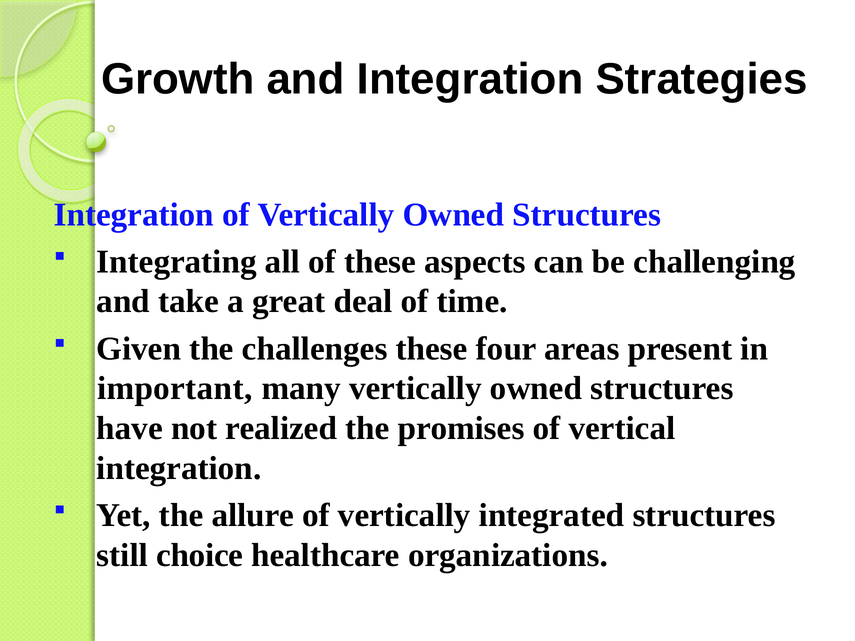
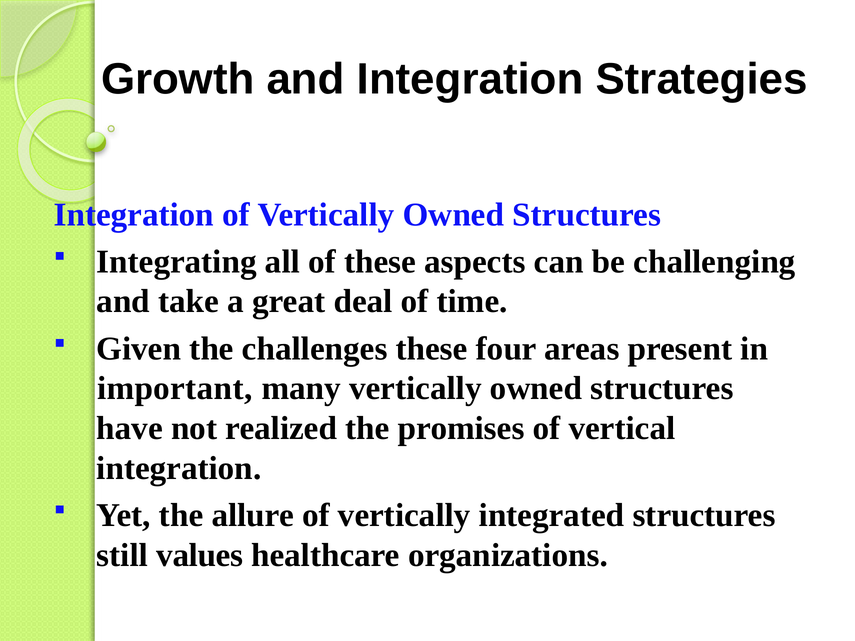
choice: choice -> values
